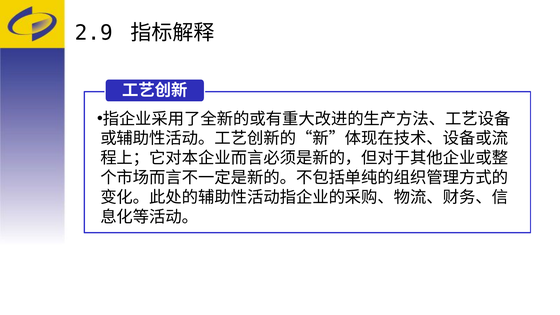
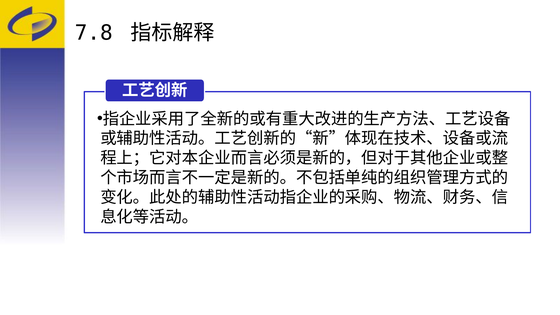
2.9: 2.9 -> 7.8
